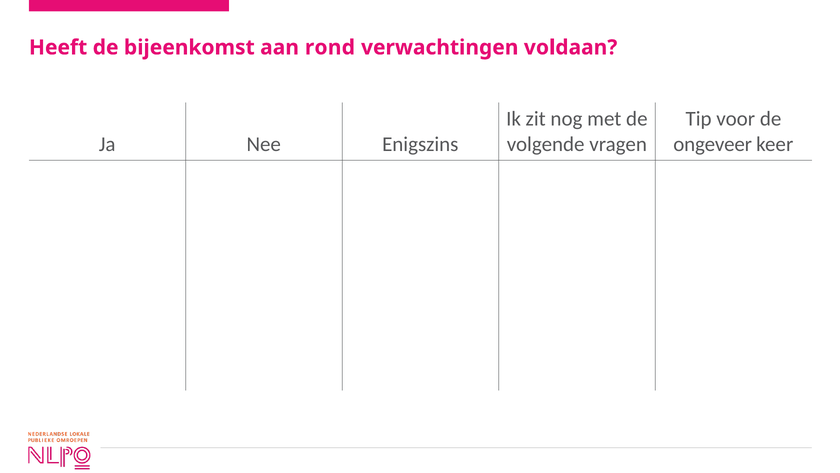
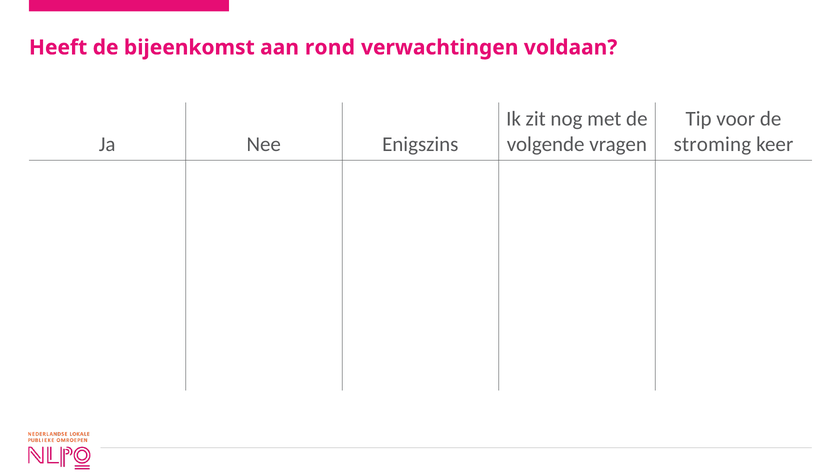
ongeveer: ongeveer -> stroming
